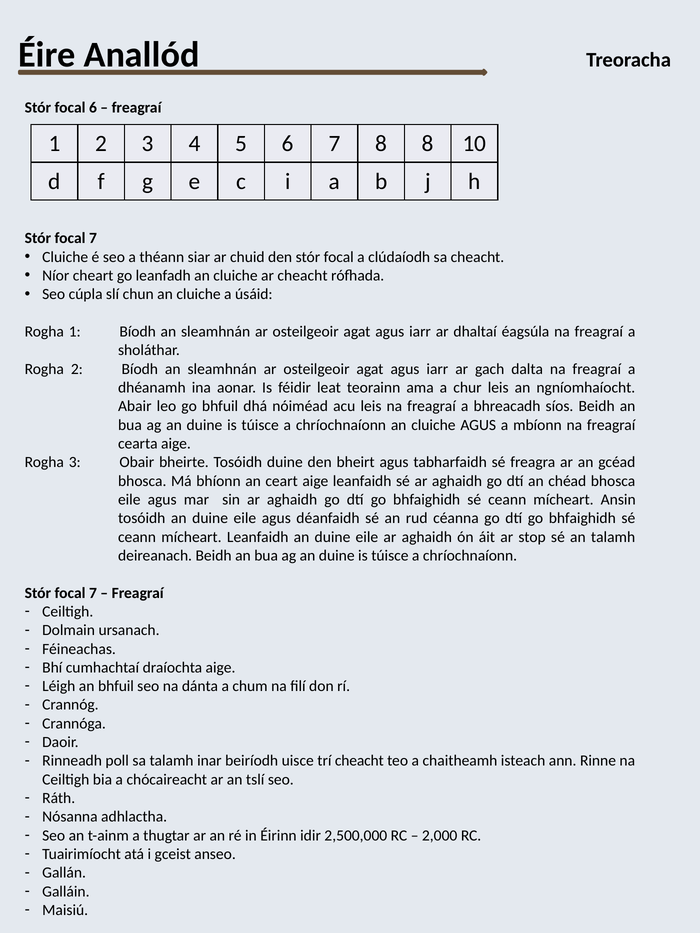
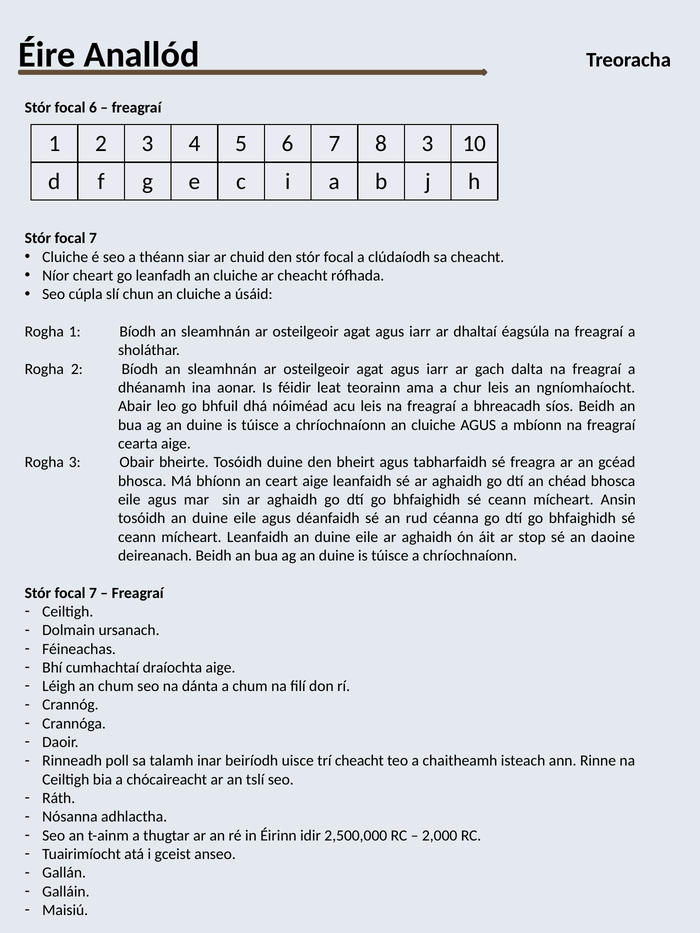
8 8: 8 -> 3
an talamh: talamh -> daoine
an bhfuil: bhfuil -> chum
